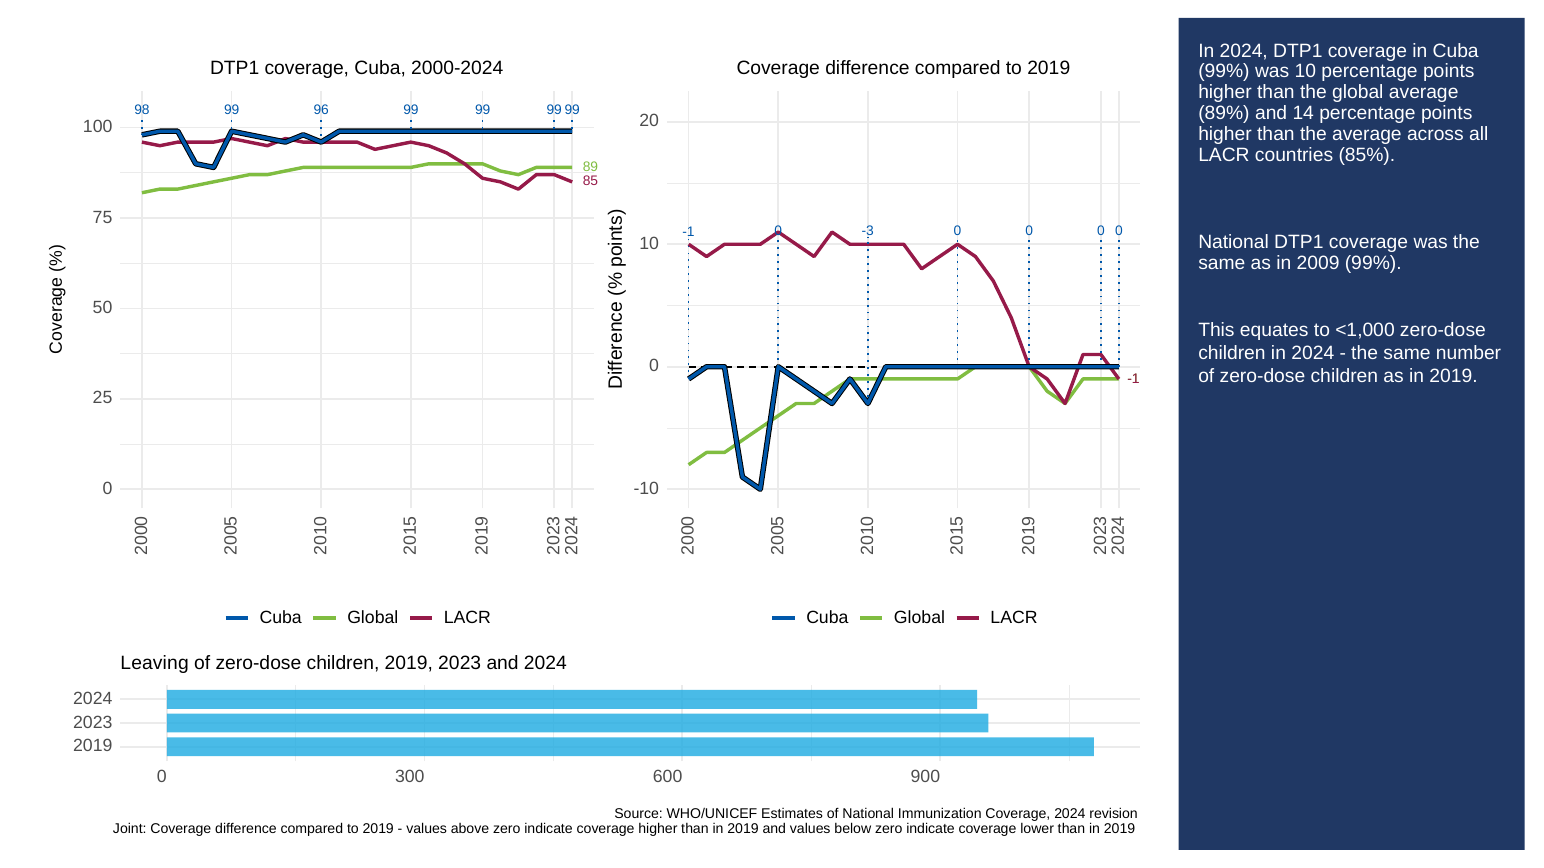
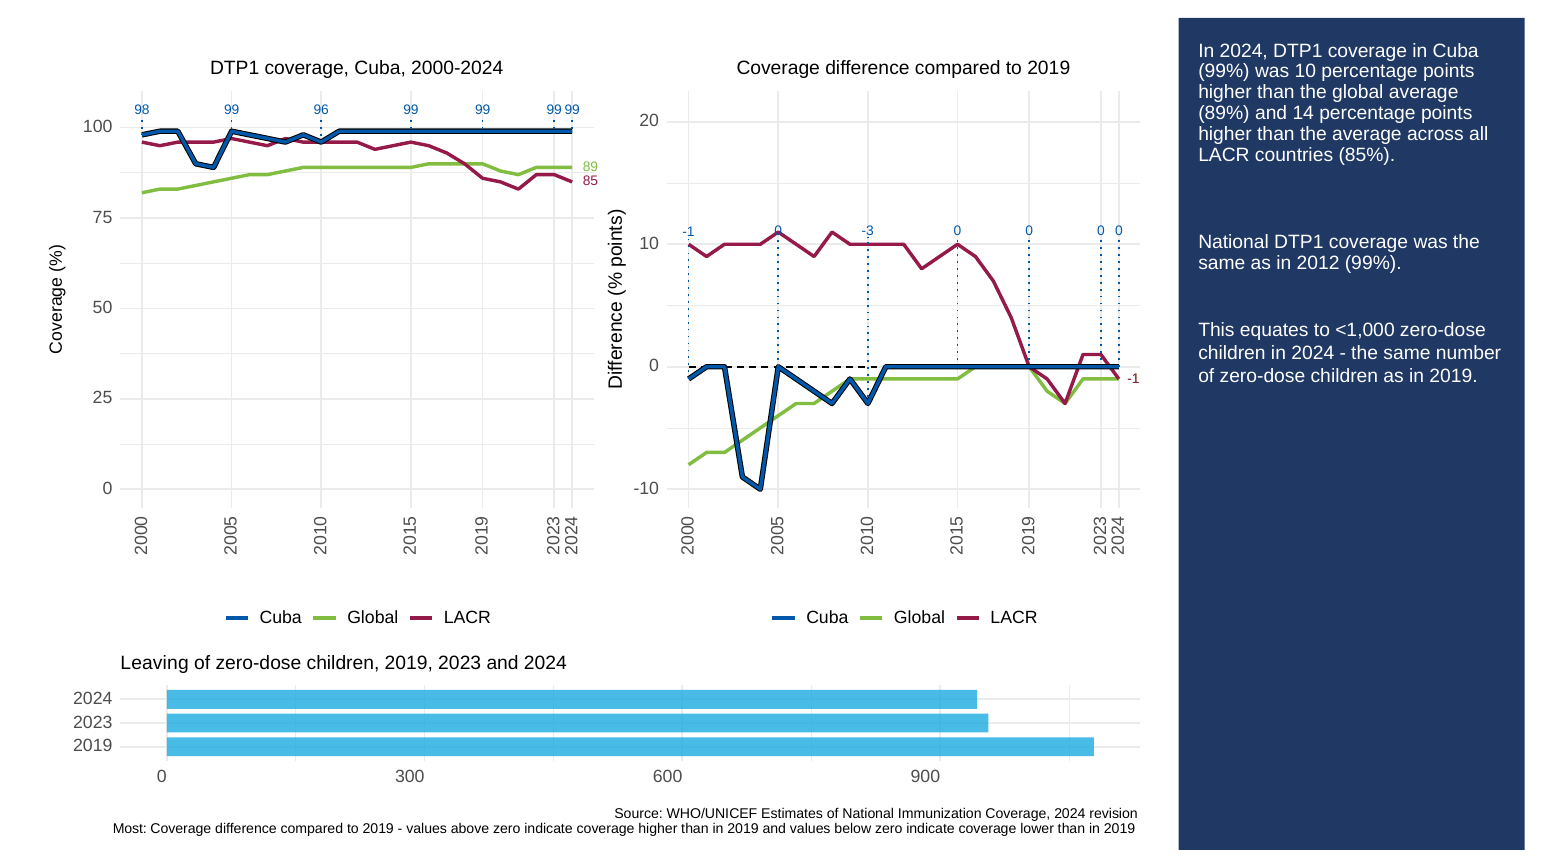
2009: 2009 -> 2012
Joint: Joint -> Most
